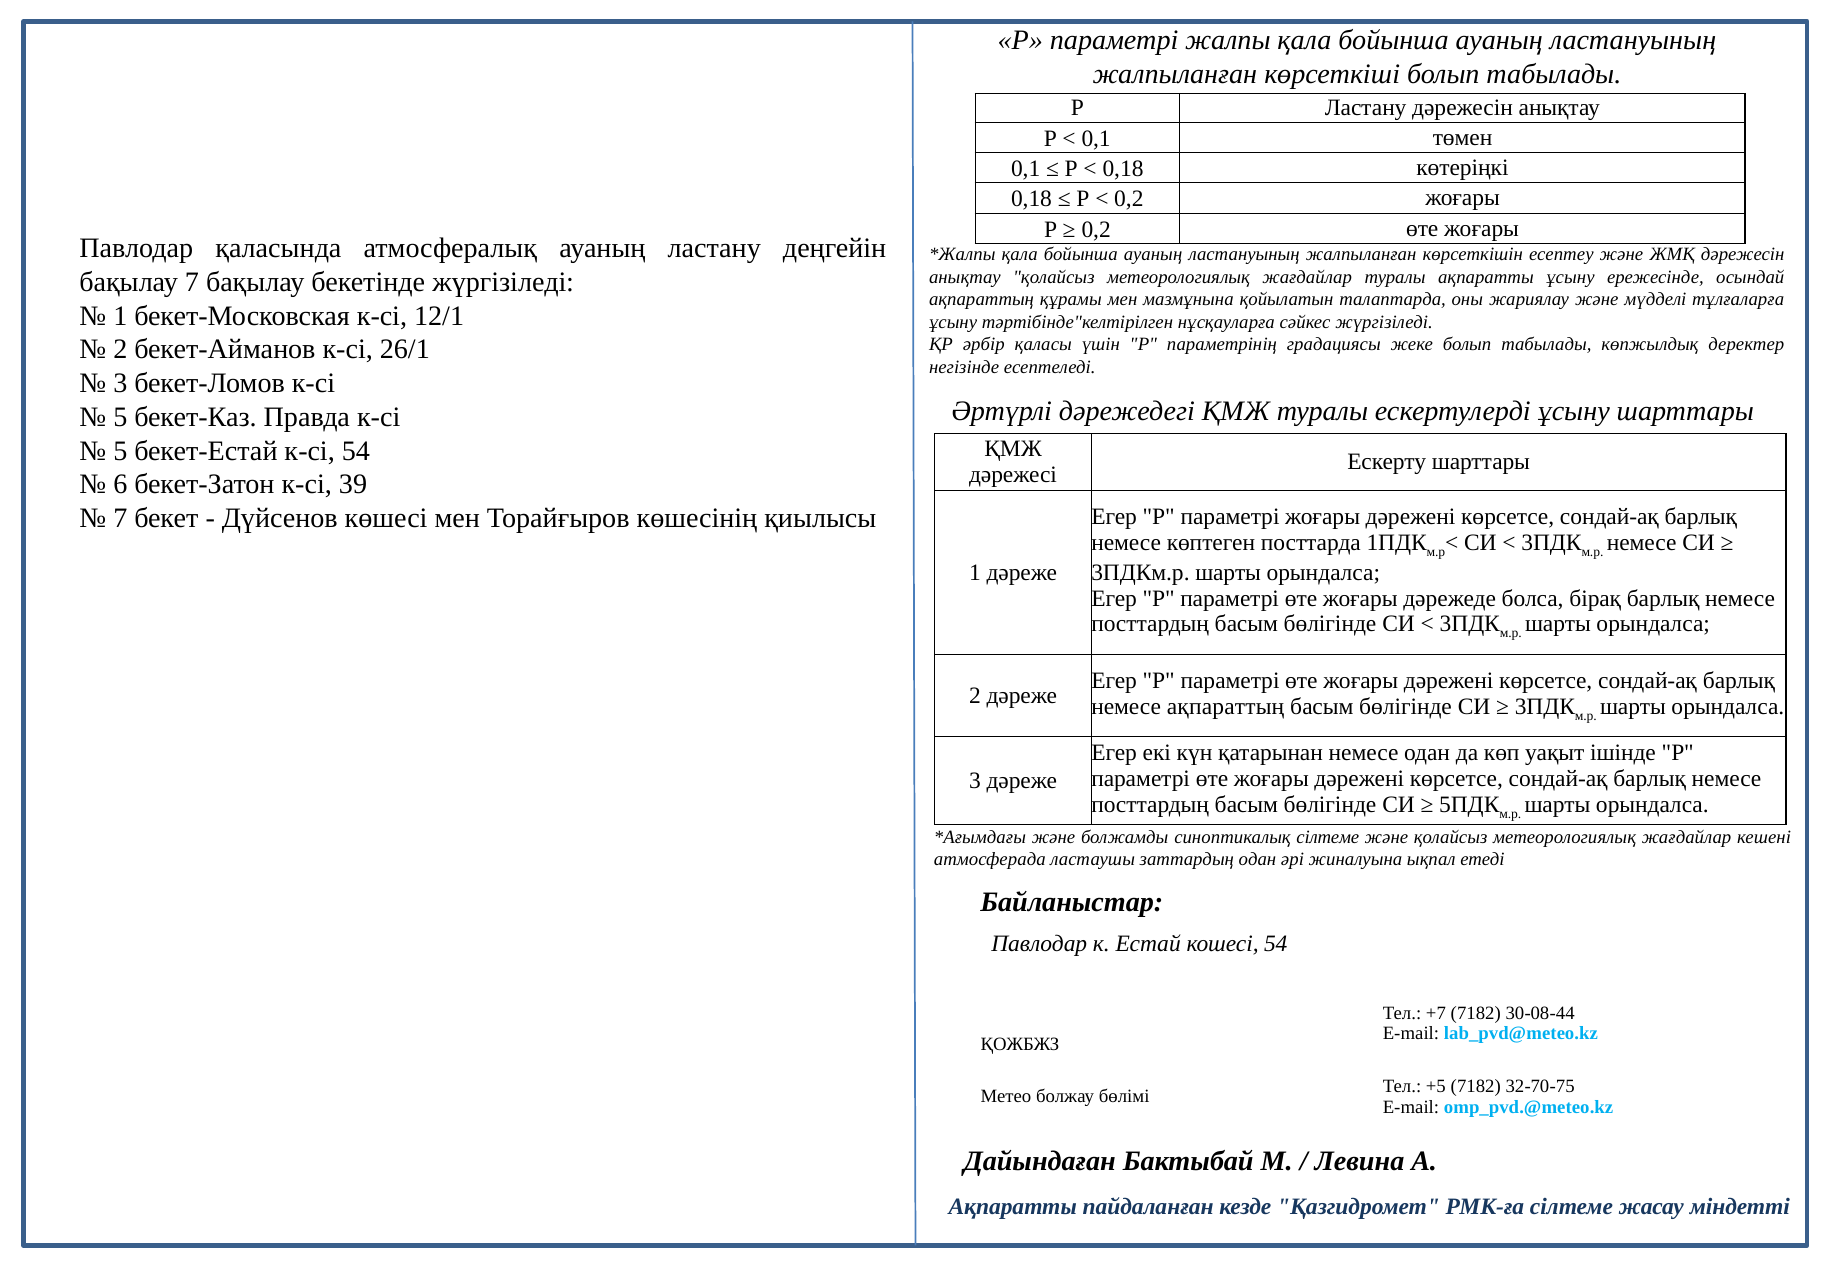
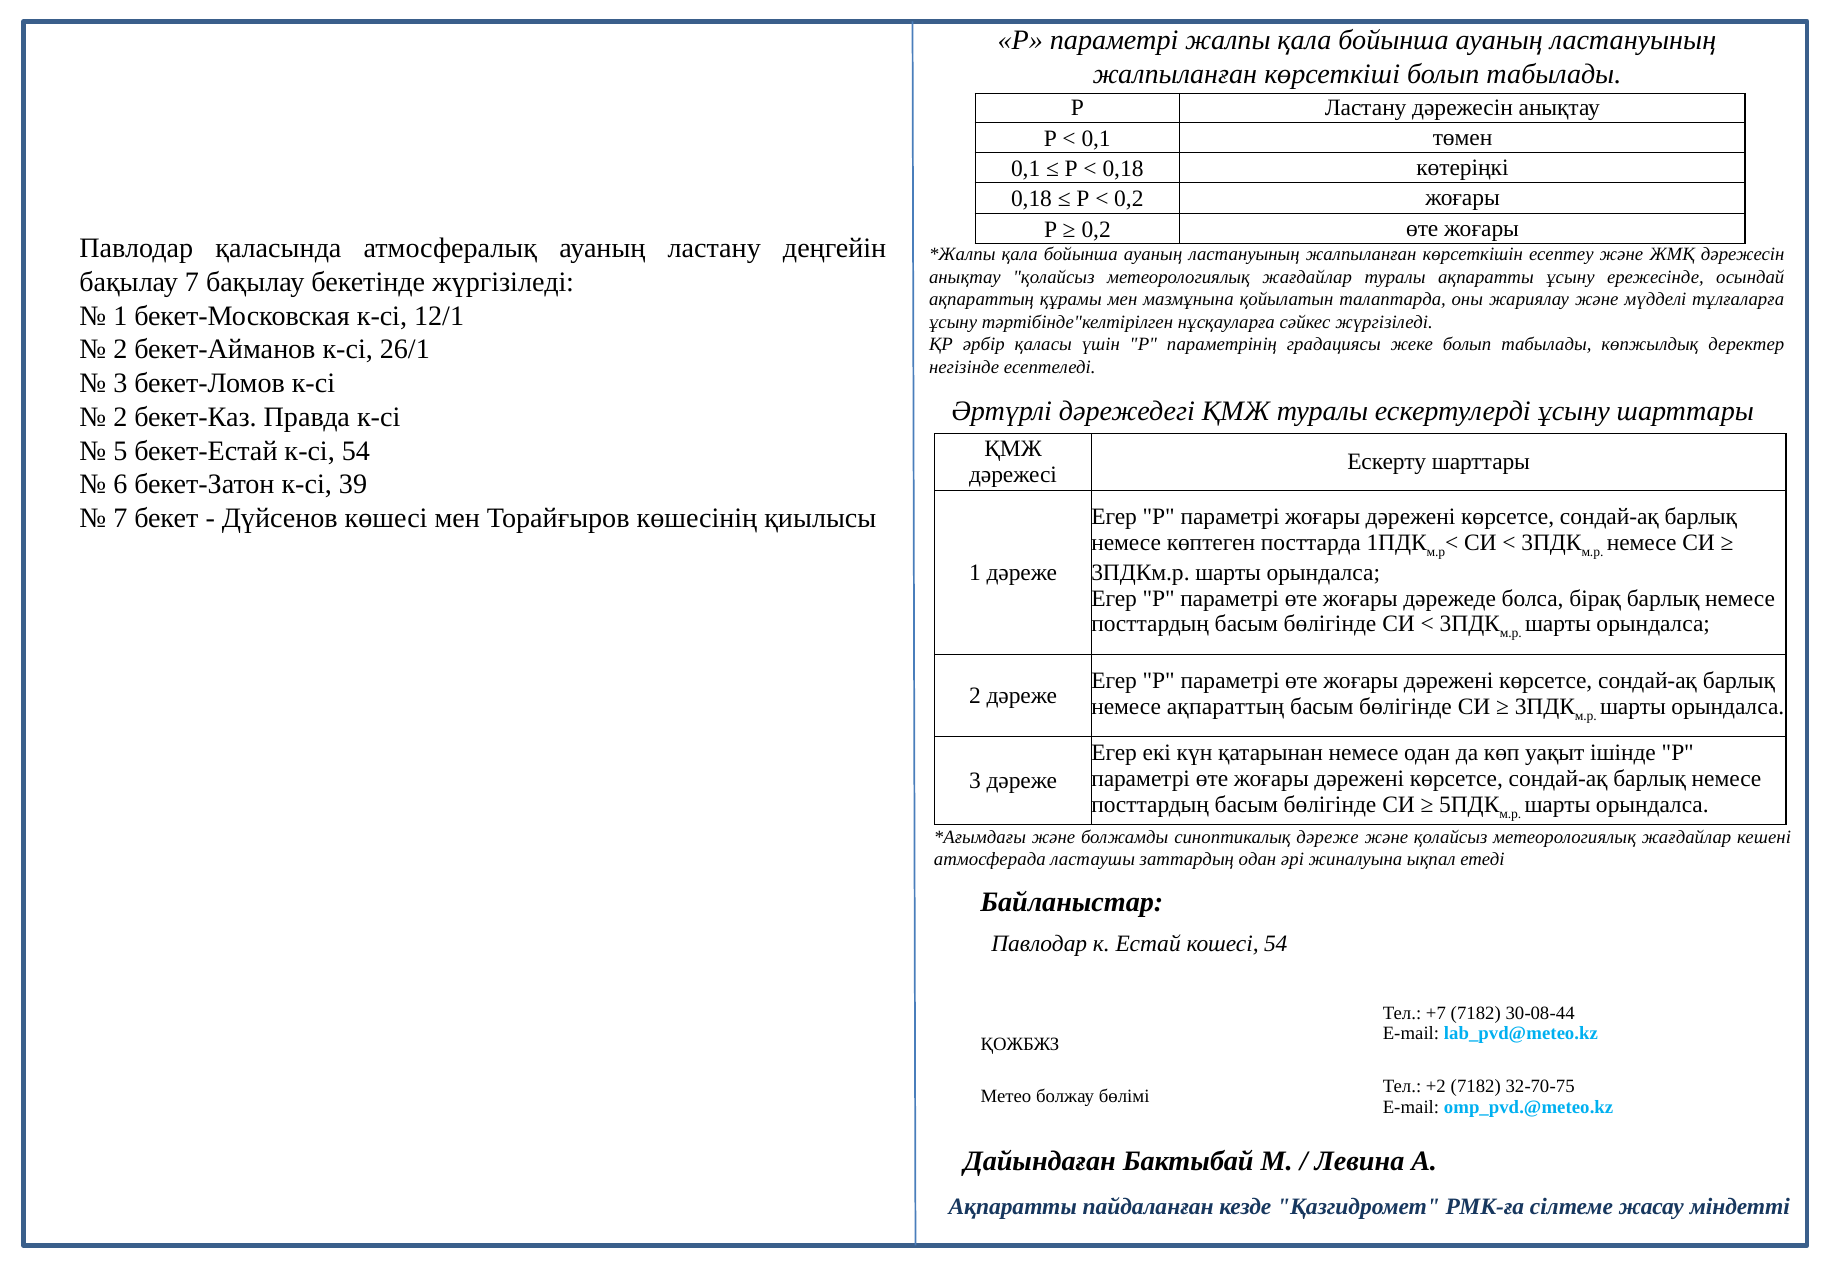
5 at (120, 417): 5 -> 2
синоптикалық сілтеме: сілтеме -> дәреже
+5: +5 -> +2
